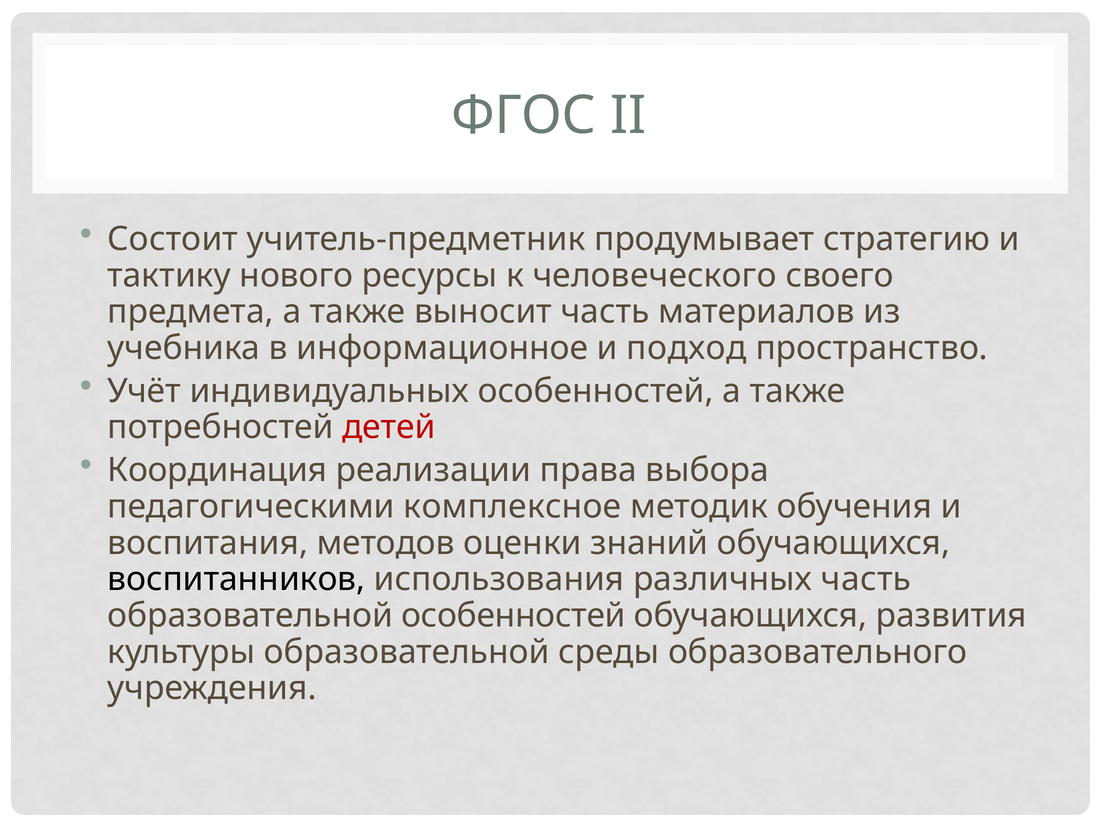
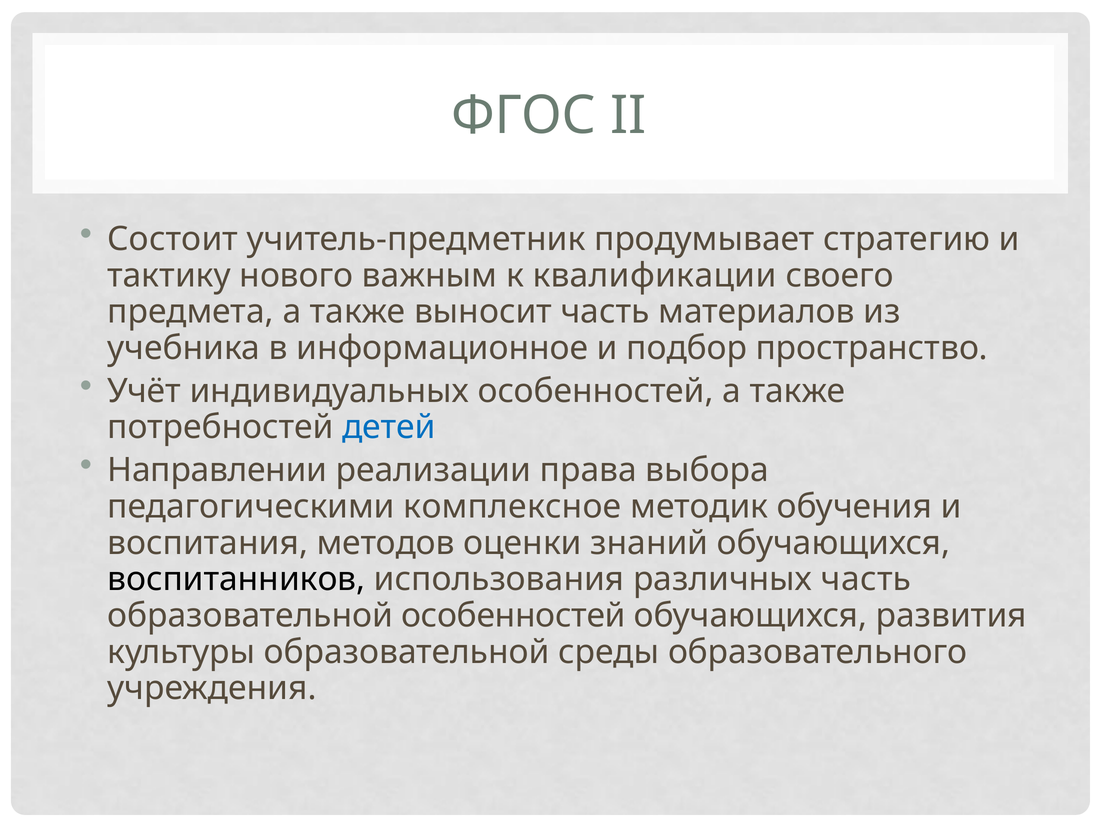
ресурсы: ресурсы -> важным
человеческого: человеческого -> квалификации
подход: подход -> подбор
детей colour: red -> blue
Координация: Координация -> Направлении
